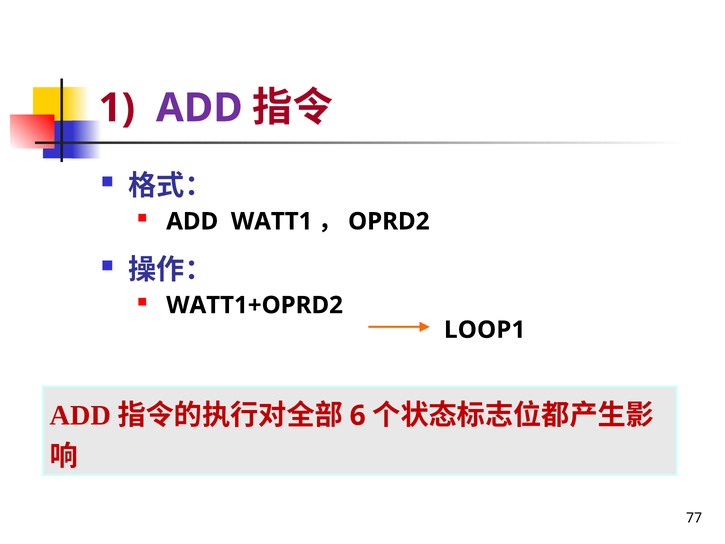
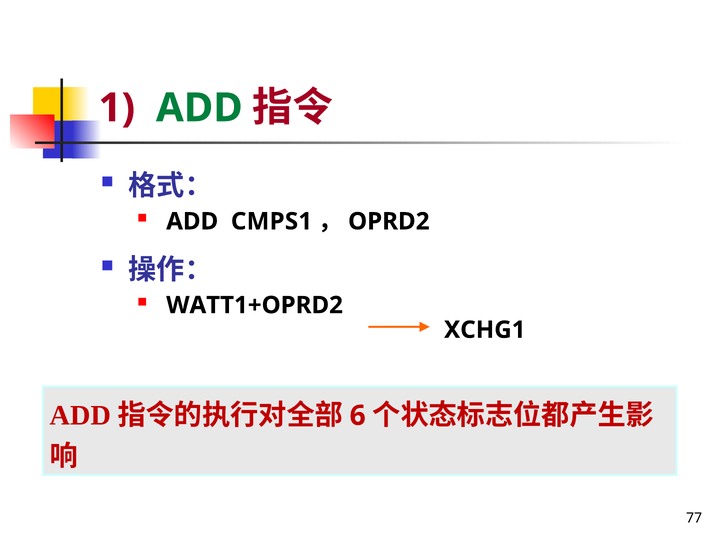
ADD at (199, 108) colour: purple -> green
WATT1: WATT1 -> CMPS1
LOOP1: LOOP1 -> XCHG1
